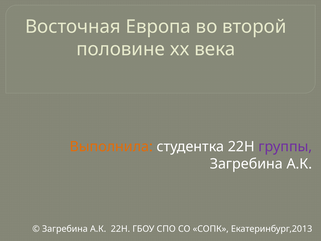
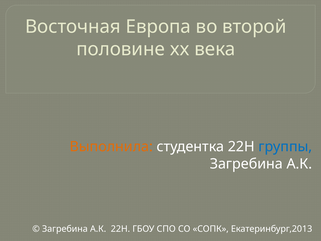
группы colour: purple -> blue
